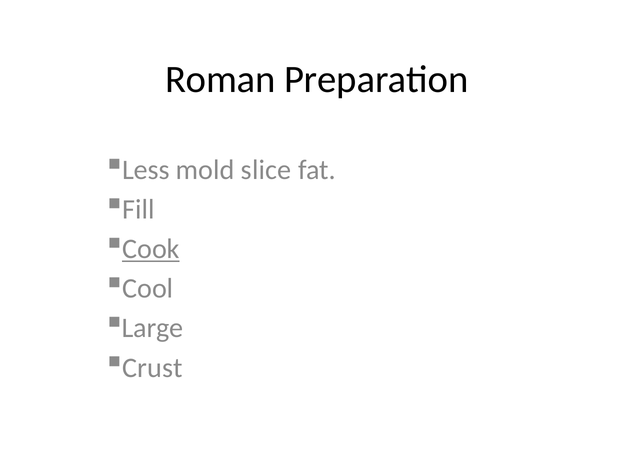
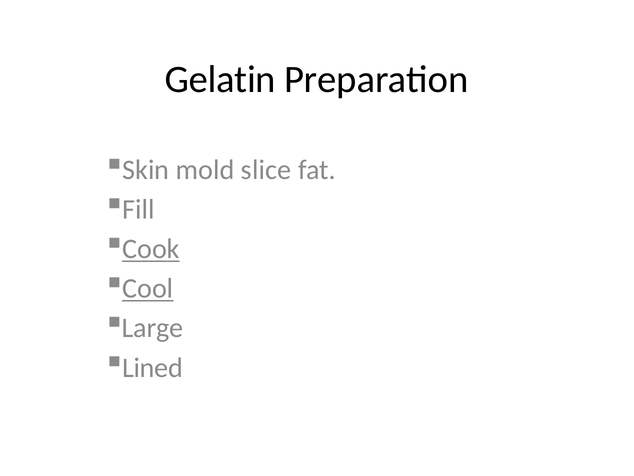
Roman: Roman -> Gelatin
Less: Less -> Skin
Cool underline: none -> present
Crust: Crust -> Lined
